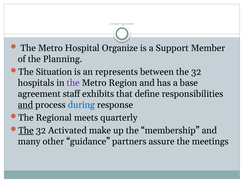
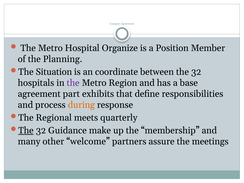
Support: Support -> Position
represents: represents -> coordinate
staff: staff -> part
and at (25, 105) underline: present -> none
during colour: blue -> orange
Activated: Activated -> Guidance
guidance: guidance -> welcome
